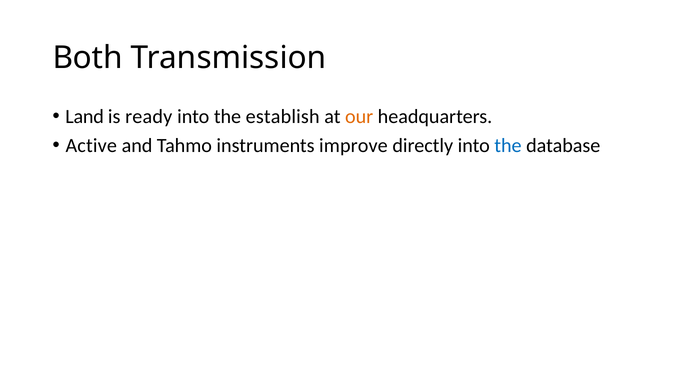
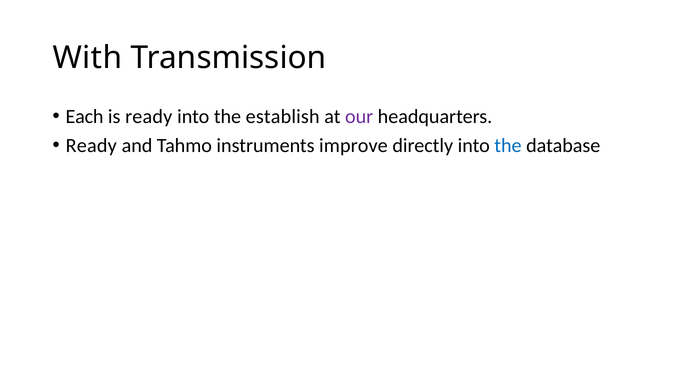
Both: Both -> With
Land: Land -> Each
our colour: orange -> purple
Active at (91, 146): Active -> Ready
